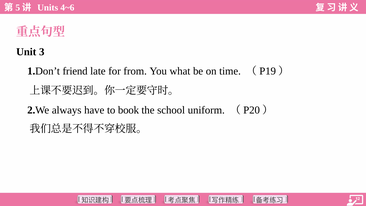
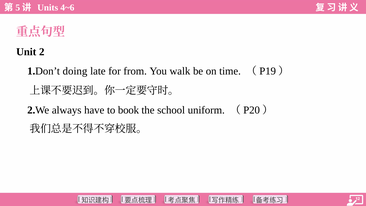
3: 3 -> 2
friend: friend -> doing
what: what -> walk
